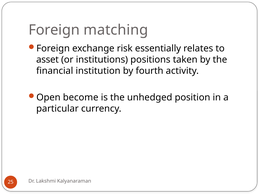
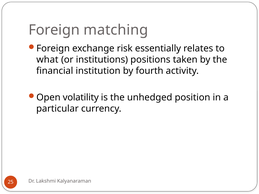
asset: asset -> what
become: become -> volatility
